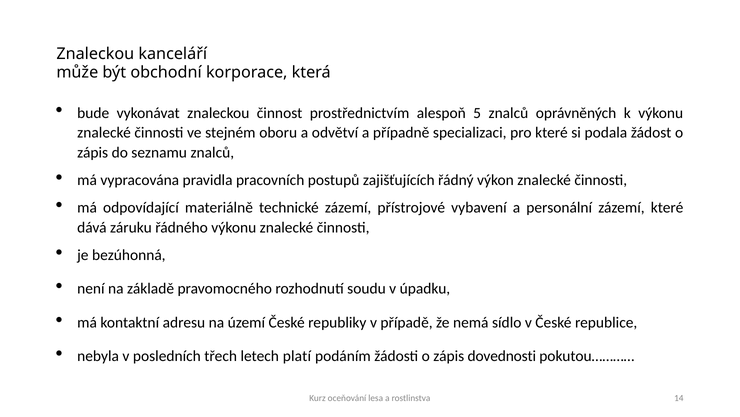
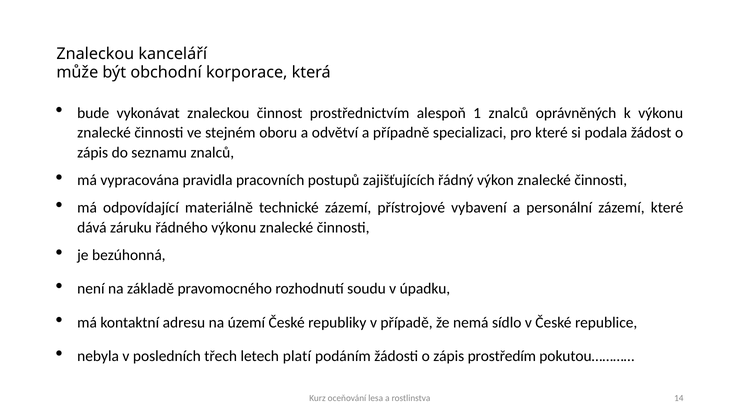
5: 5 -> 1
dovednosti: dovednosti -> prostředím
